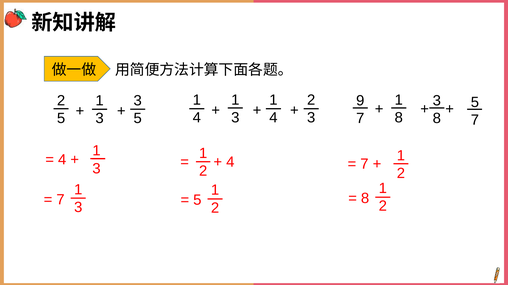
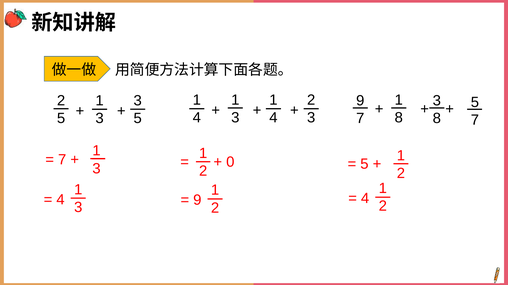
4 at (62, 160): 4 -> 7
4 at (230, 163): 4 -> 0
7 at (364, 165): 7 -> 5
8 at (365, 199): 8 -> 4
7 at (60, 200): 7 -> 4
5 at (197, 200): 5 -> 9
